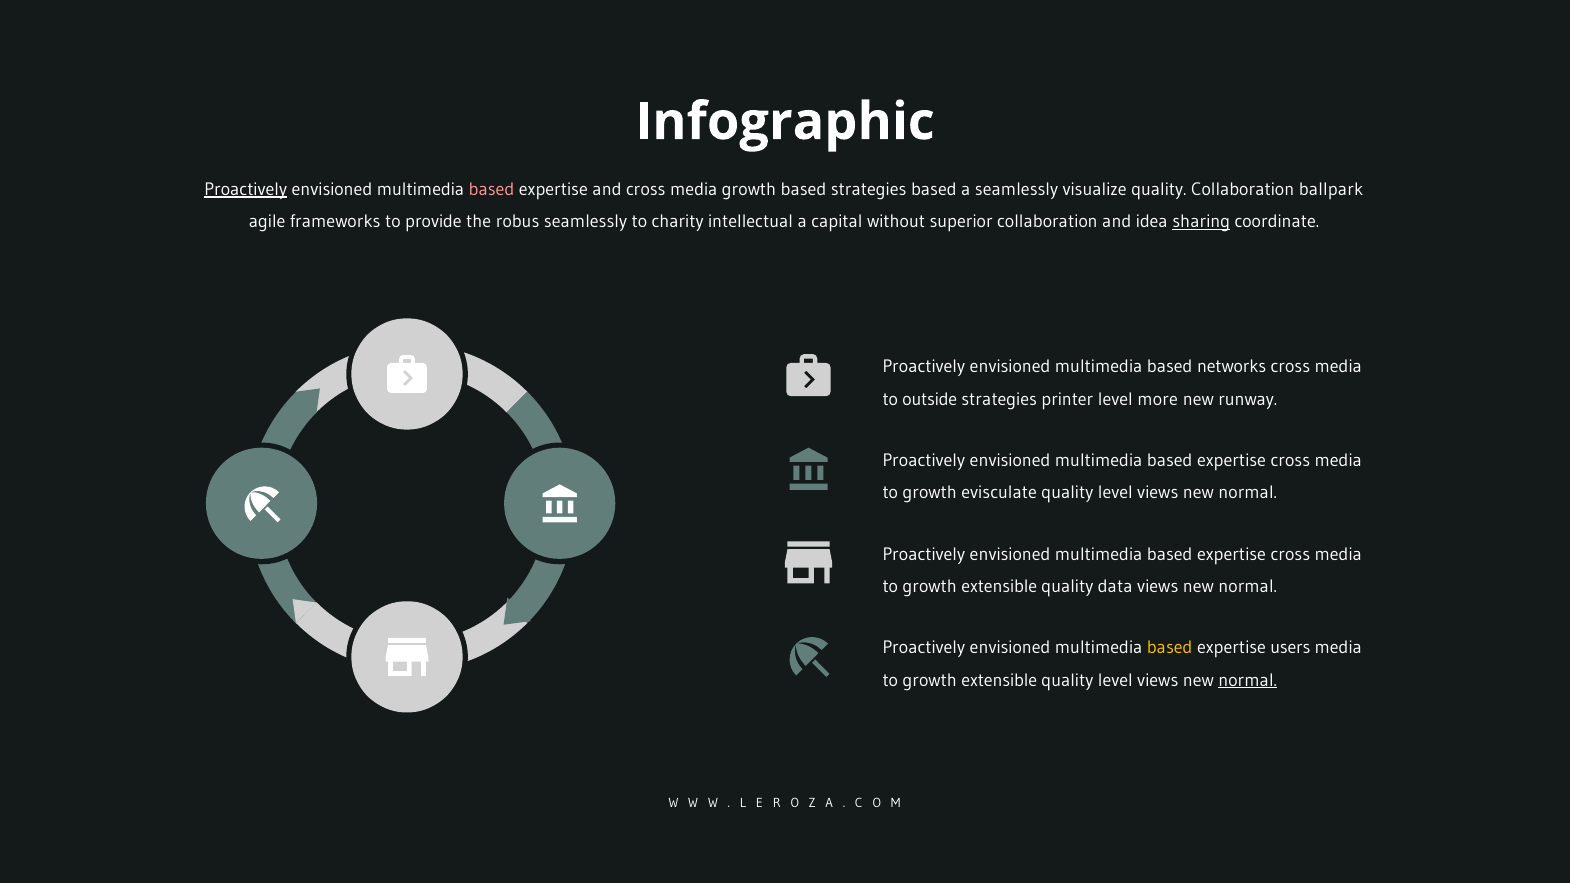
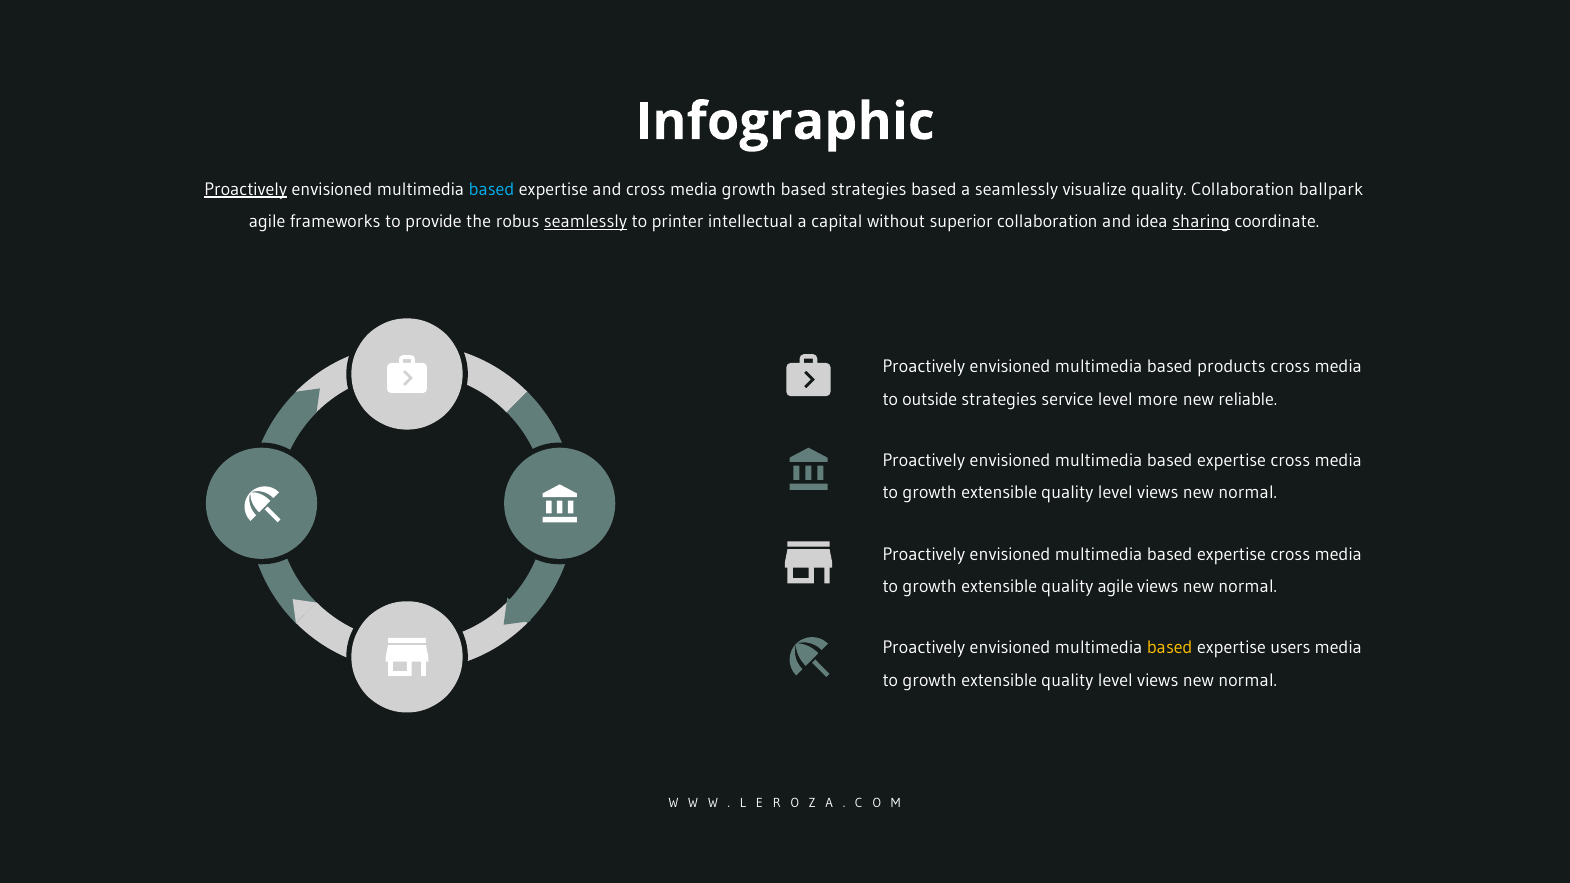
based at (492, 189) colour: pink -> light blue
seamlessly at (586, 222) underline: none -> present
charity: charity -> printer
networks: networks -> products
printer: printer -> service
runway: runway -> reliable
evisculate at (999, 493): evisculate -> extensible
quality data: data -> agile
normal at (1248, 680) underline: present -> none
